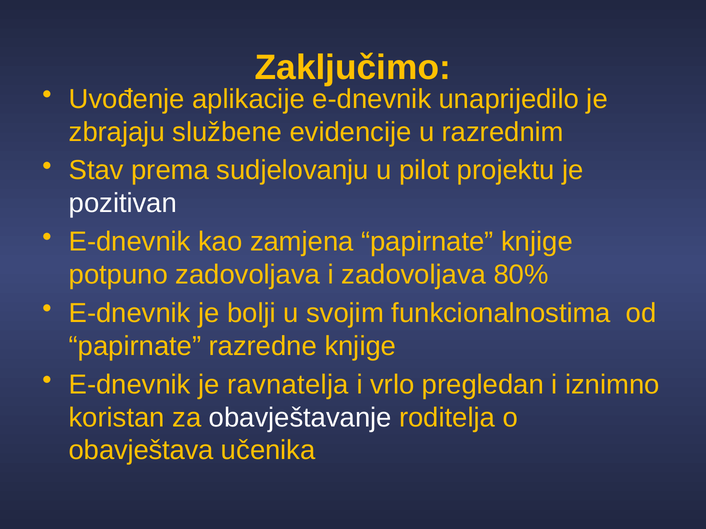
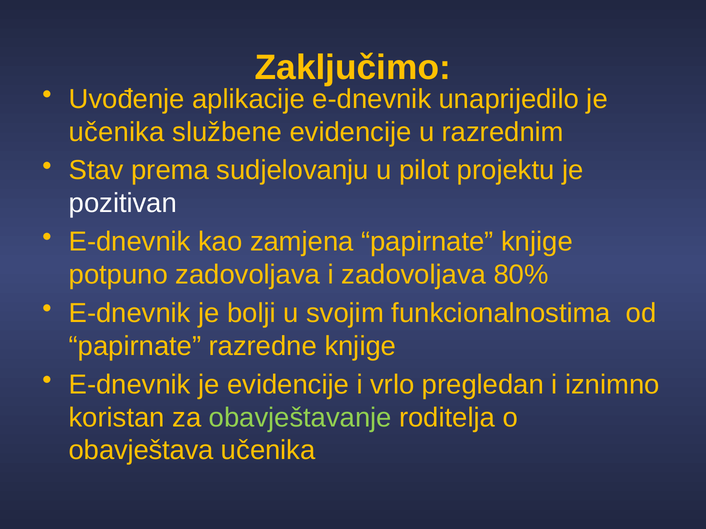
zbrajaju at (117, 132): zbrajaju -> učenika
je ravnatelja: ravnatelja -> evidencije
obavještavanje colour: white -> light green
